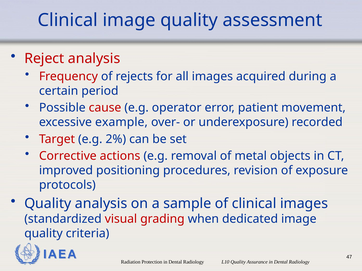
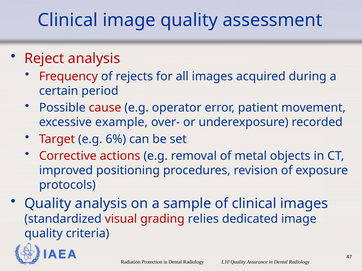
2%: 2% -> 6%
when: when -> relies
